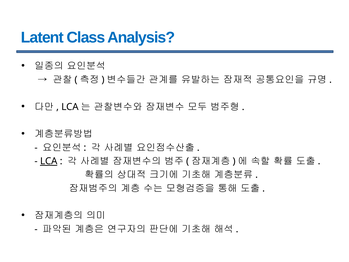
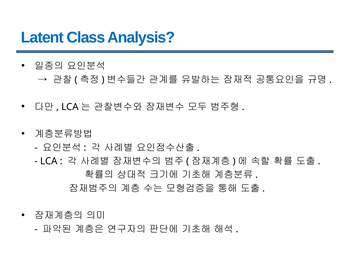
LCA at (49, 161) underline: present -> none
